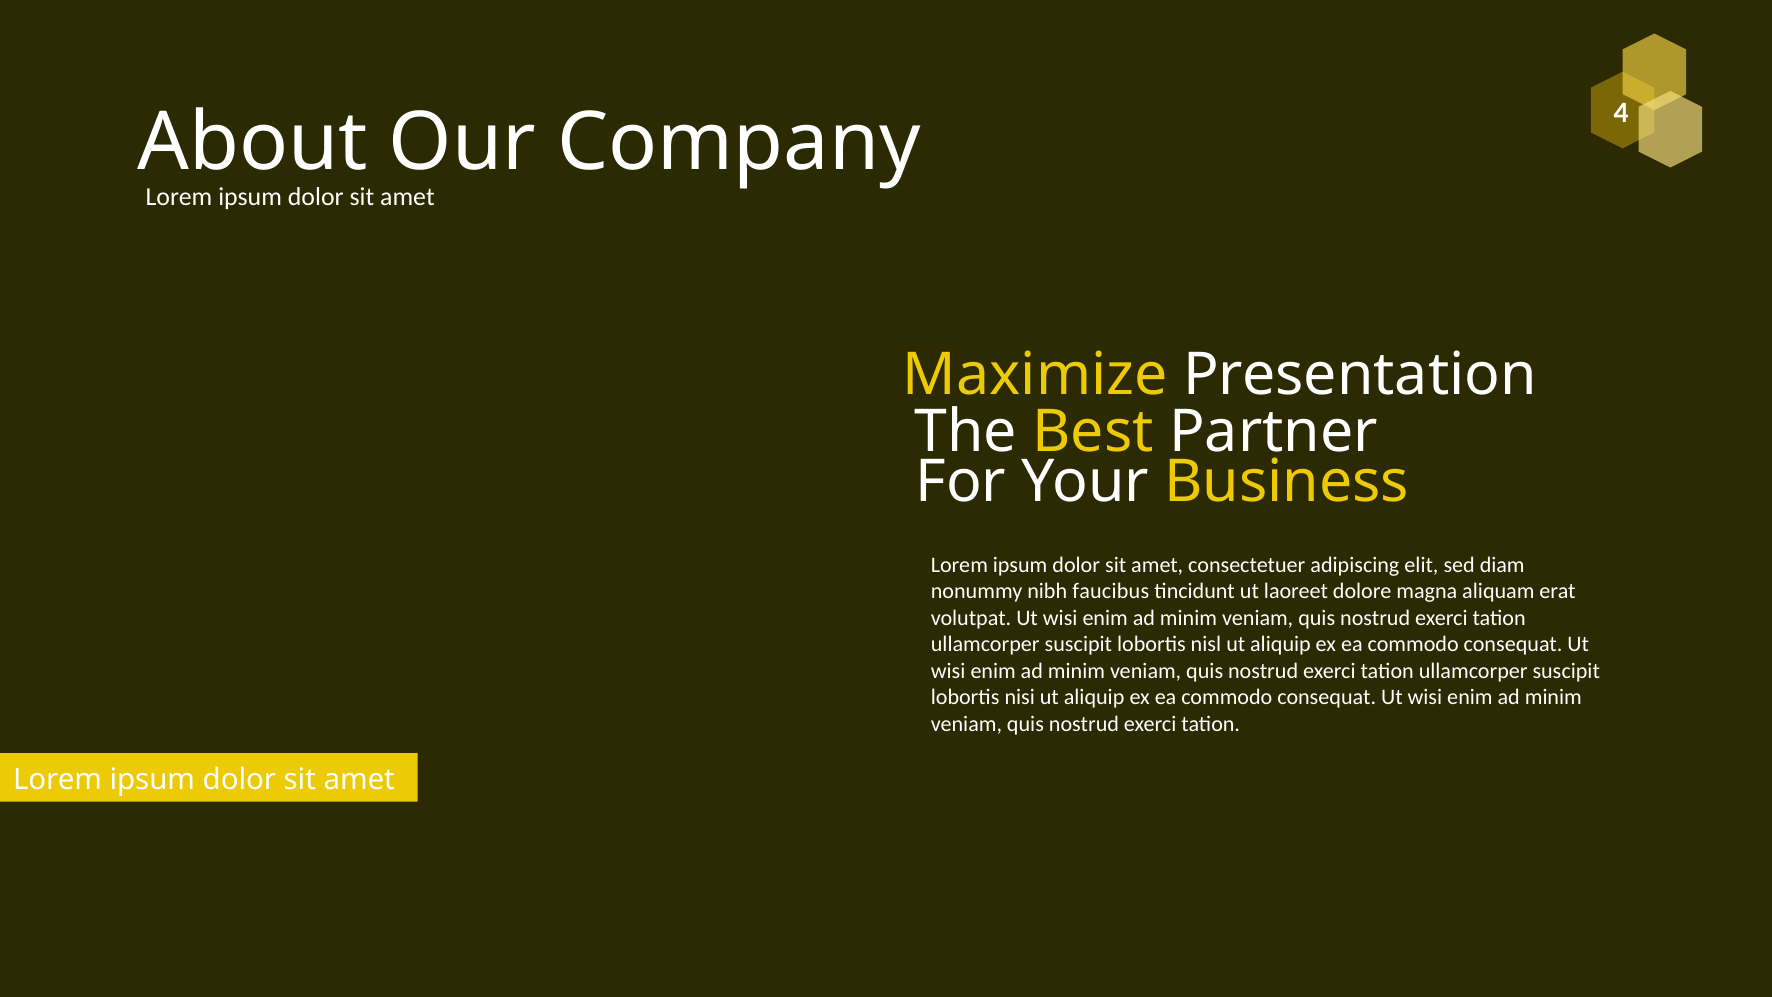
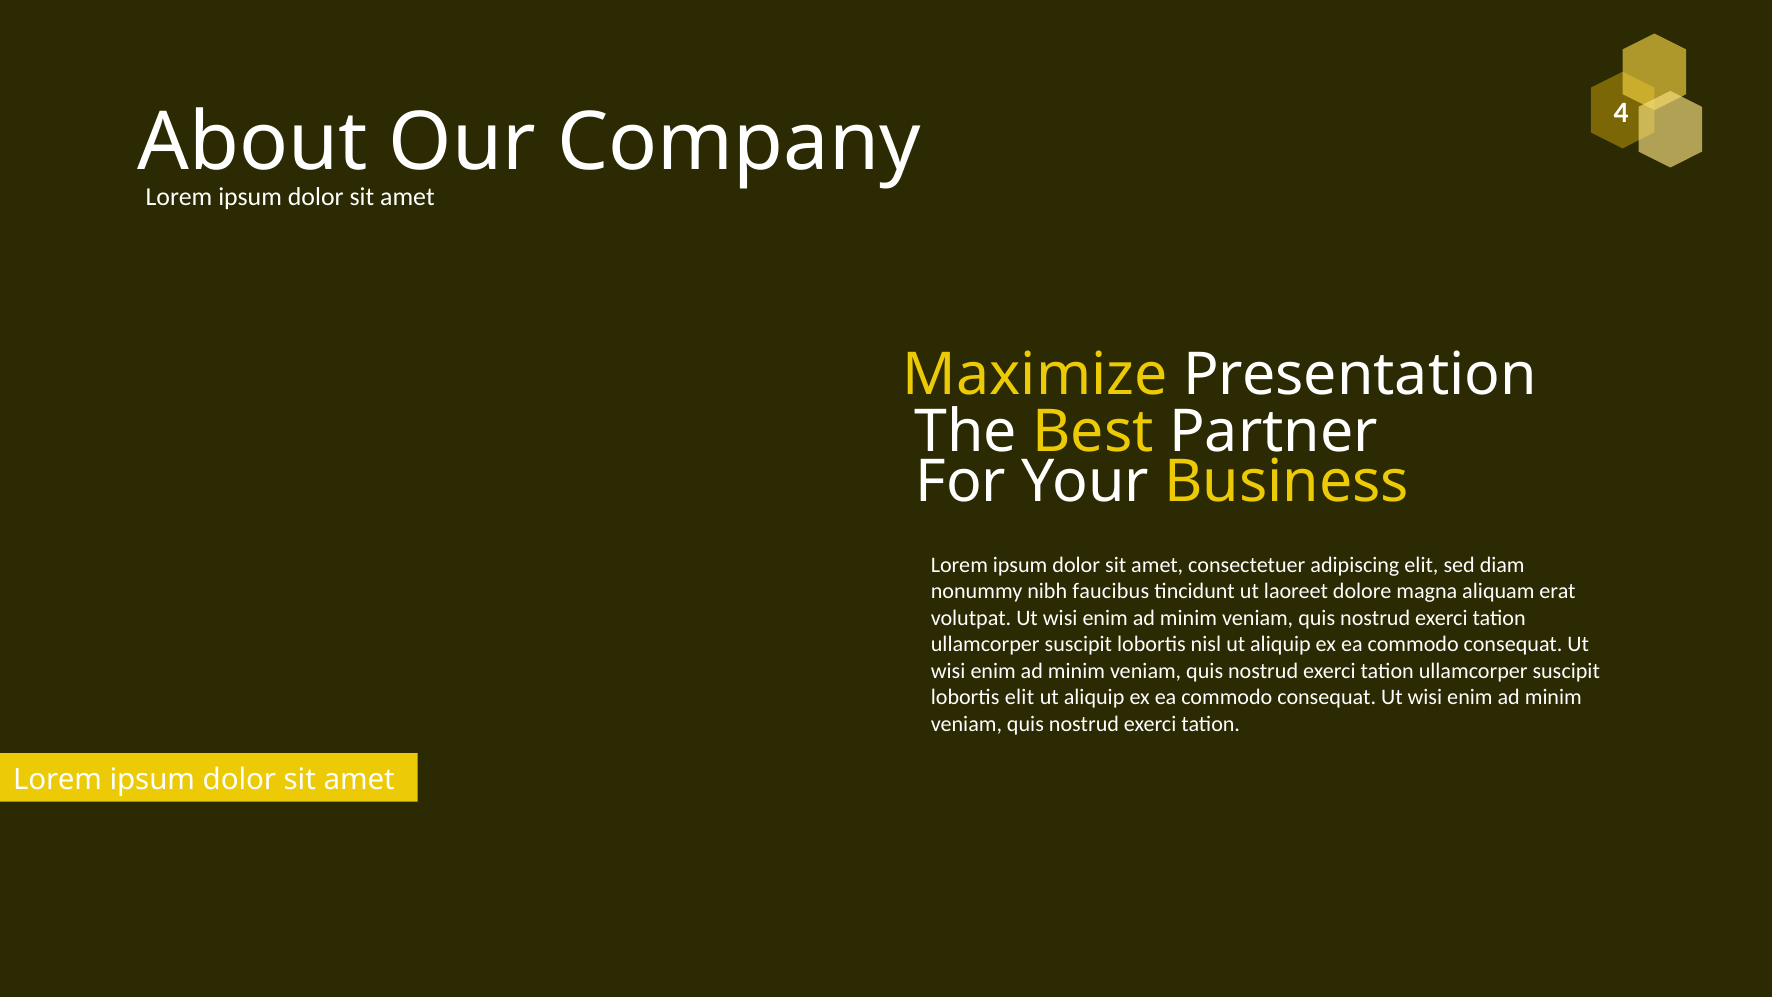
lobortis nisi: nisi -> elit
